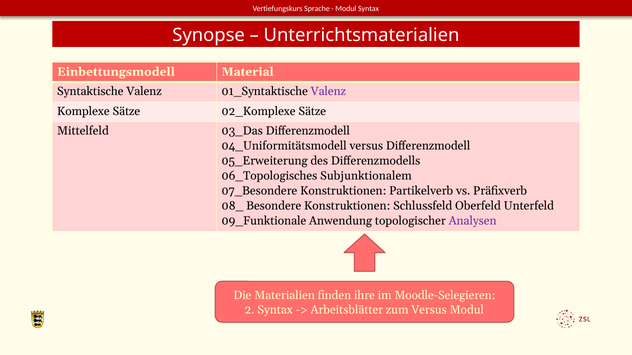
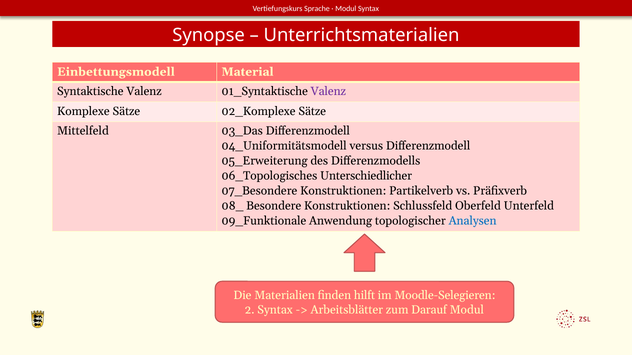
Subjunktionalem: Subjunktionalem -> Unterschiedlicher
Analysen colour: purple -> blue
ihre: ihre -> hilft
zum Versus: Versus -> Darauf
